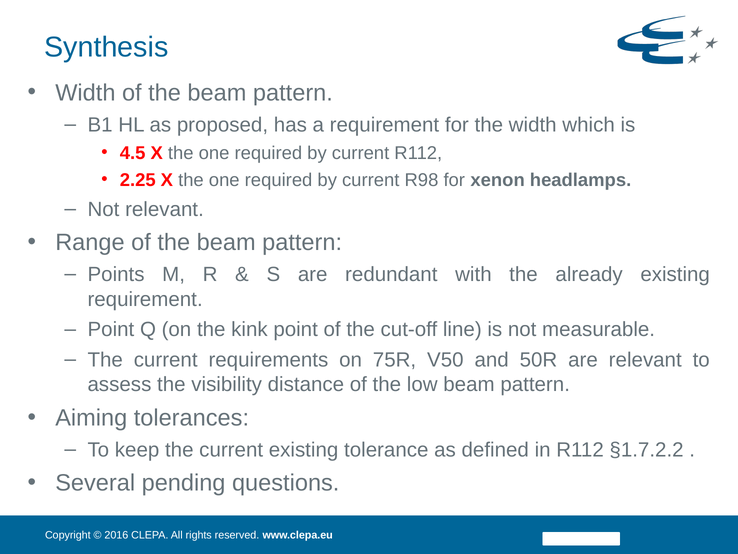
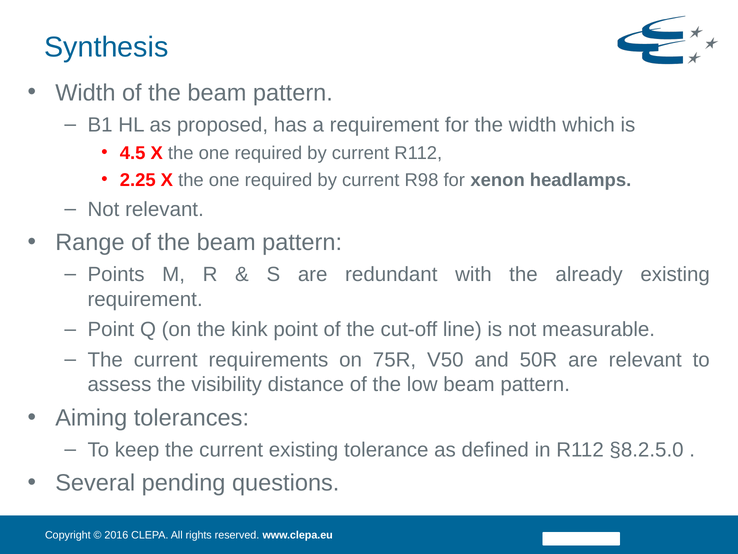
§1.7.2.2: §1.7.2.2 -> §8.2.5.0
